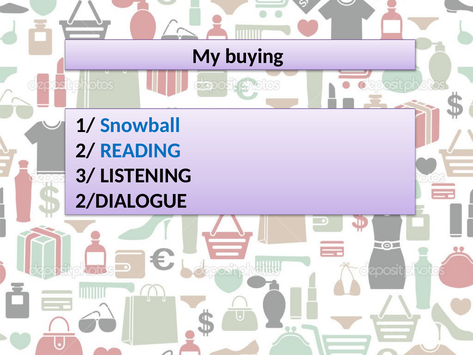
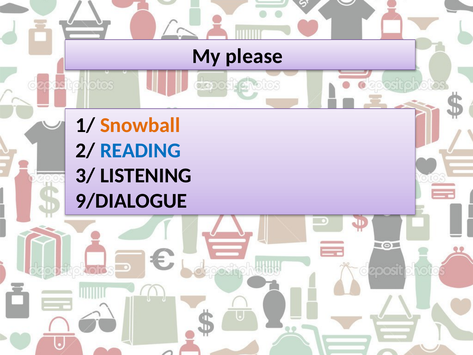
buying: buying -> please
Snowball colour: blue -> orange
2/DIALOGUE: 2/DIALOGUE -> 9/DIALOGUE
